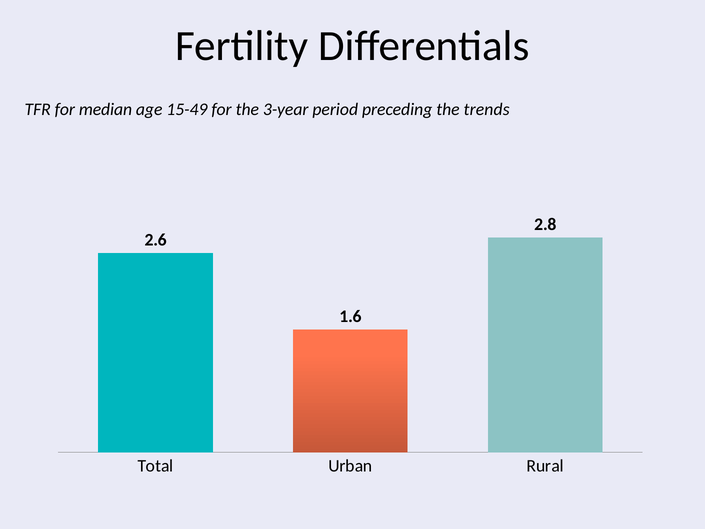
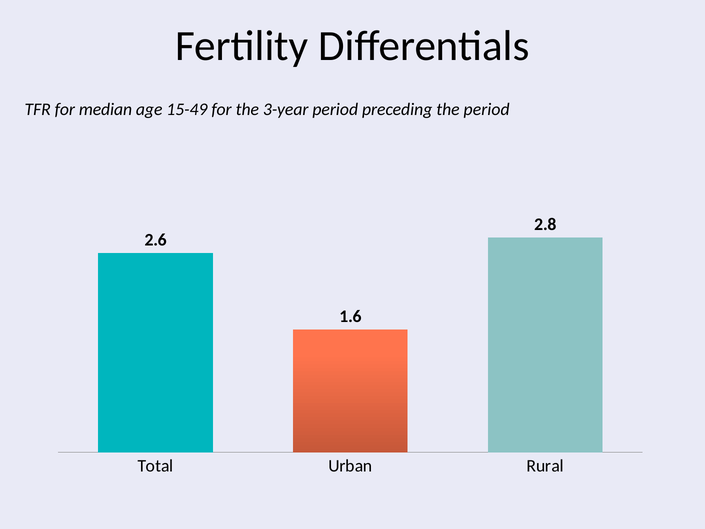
the trends: trends -> period
